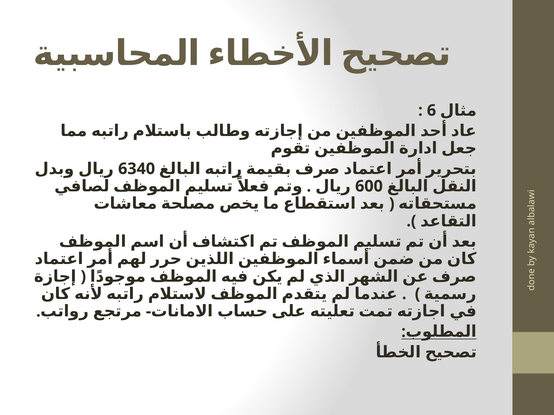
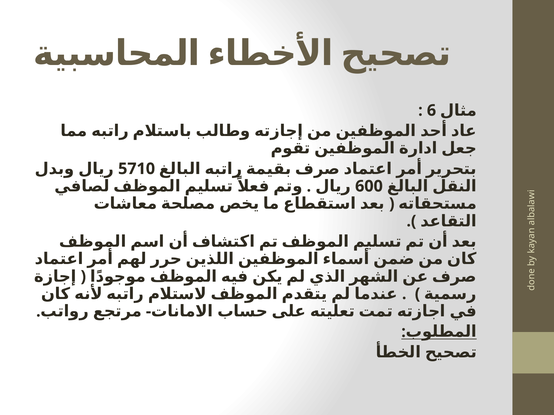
6340: 6340 -> 5710
